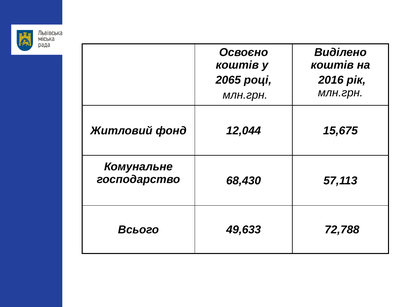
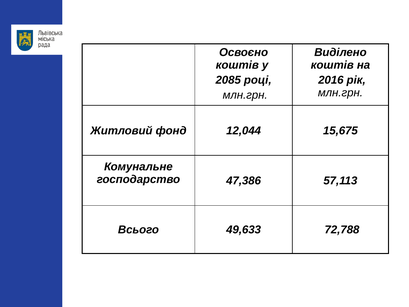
2065: 2065 -> 2085
68,430: 68,430 -> 47,386
